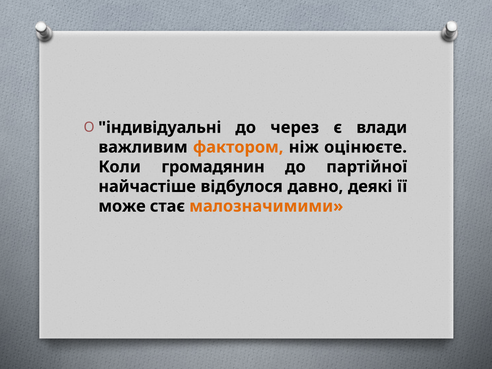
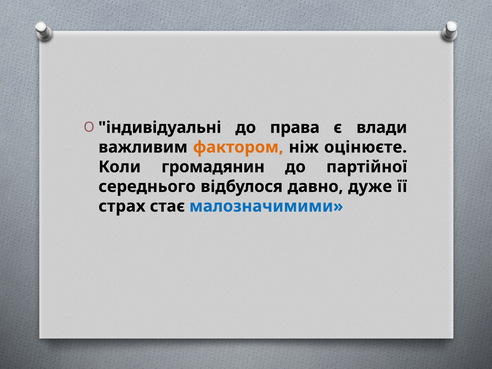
через: через -> права
найчастіше: найчастіше -> середнього
деякі: деякі -> дуже
може: може -> страх
малозначимими colour: orange -> blue
